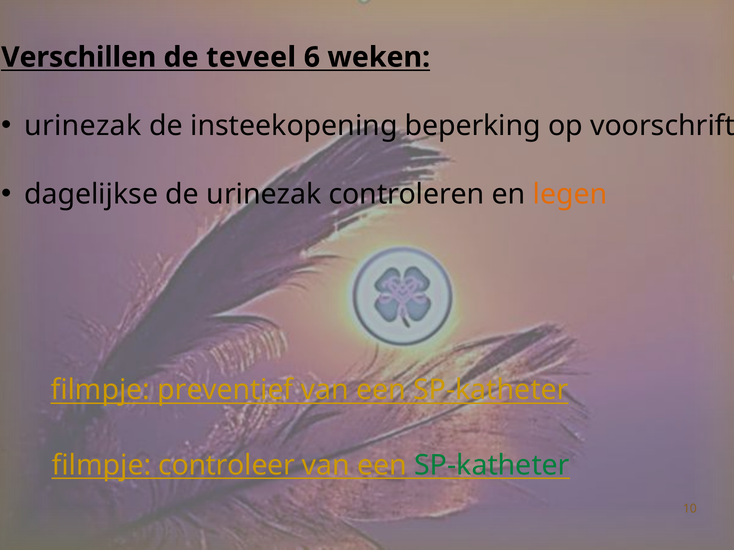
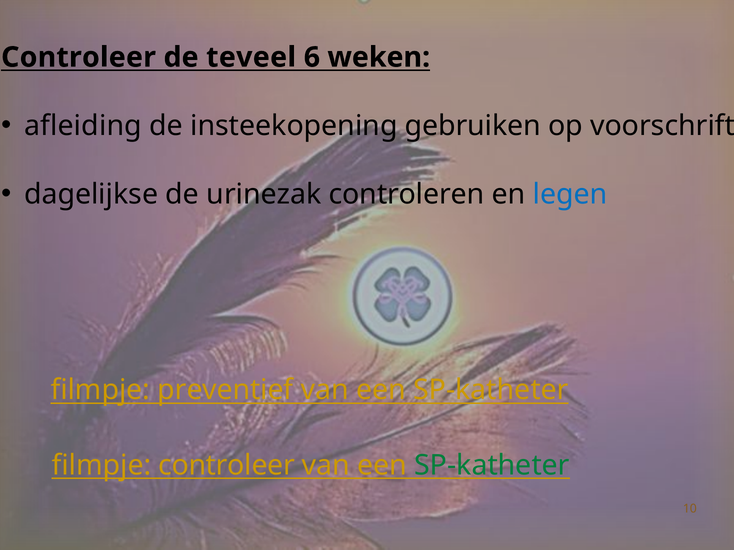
Verschillen at (79, 57): Verschillen -> Controleer
urinezak at (83, 126): urinezak -> afleiding
beperking: beperking -> gebruiken
legen colour: orange -> blue
